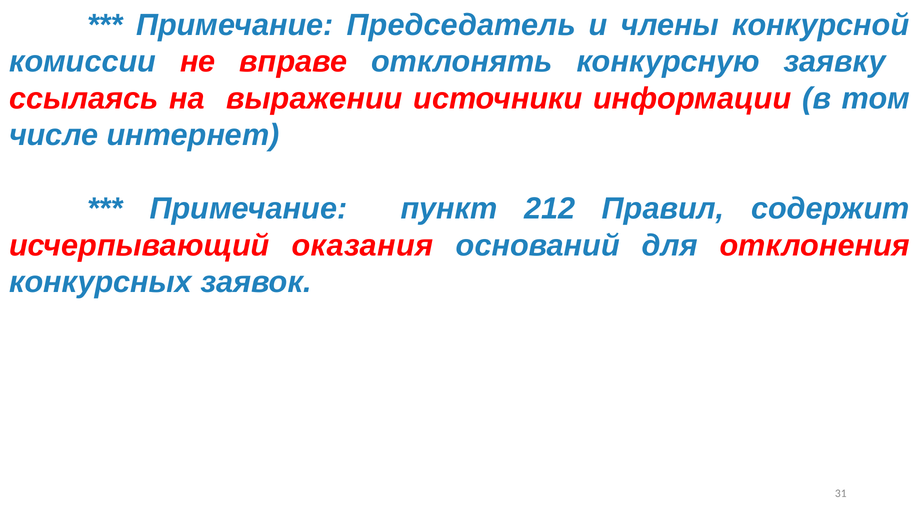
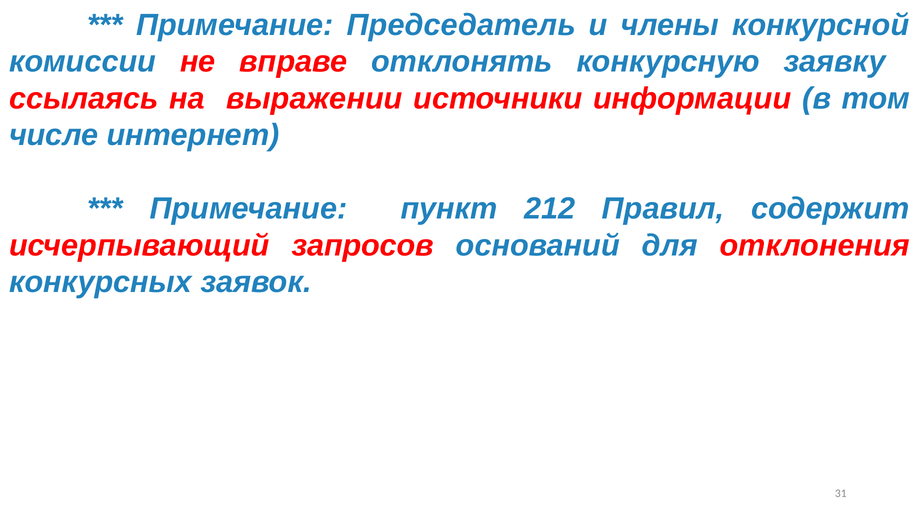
оказания: оказания -> запросов
